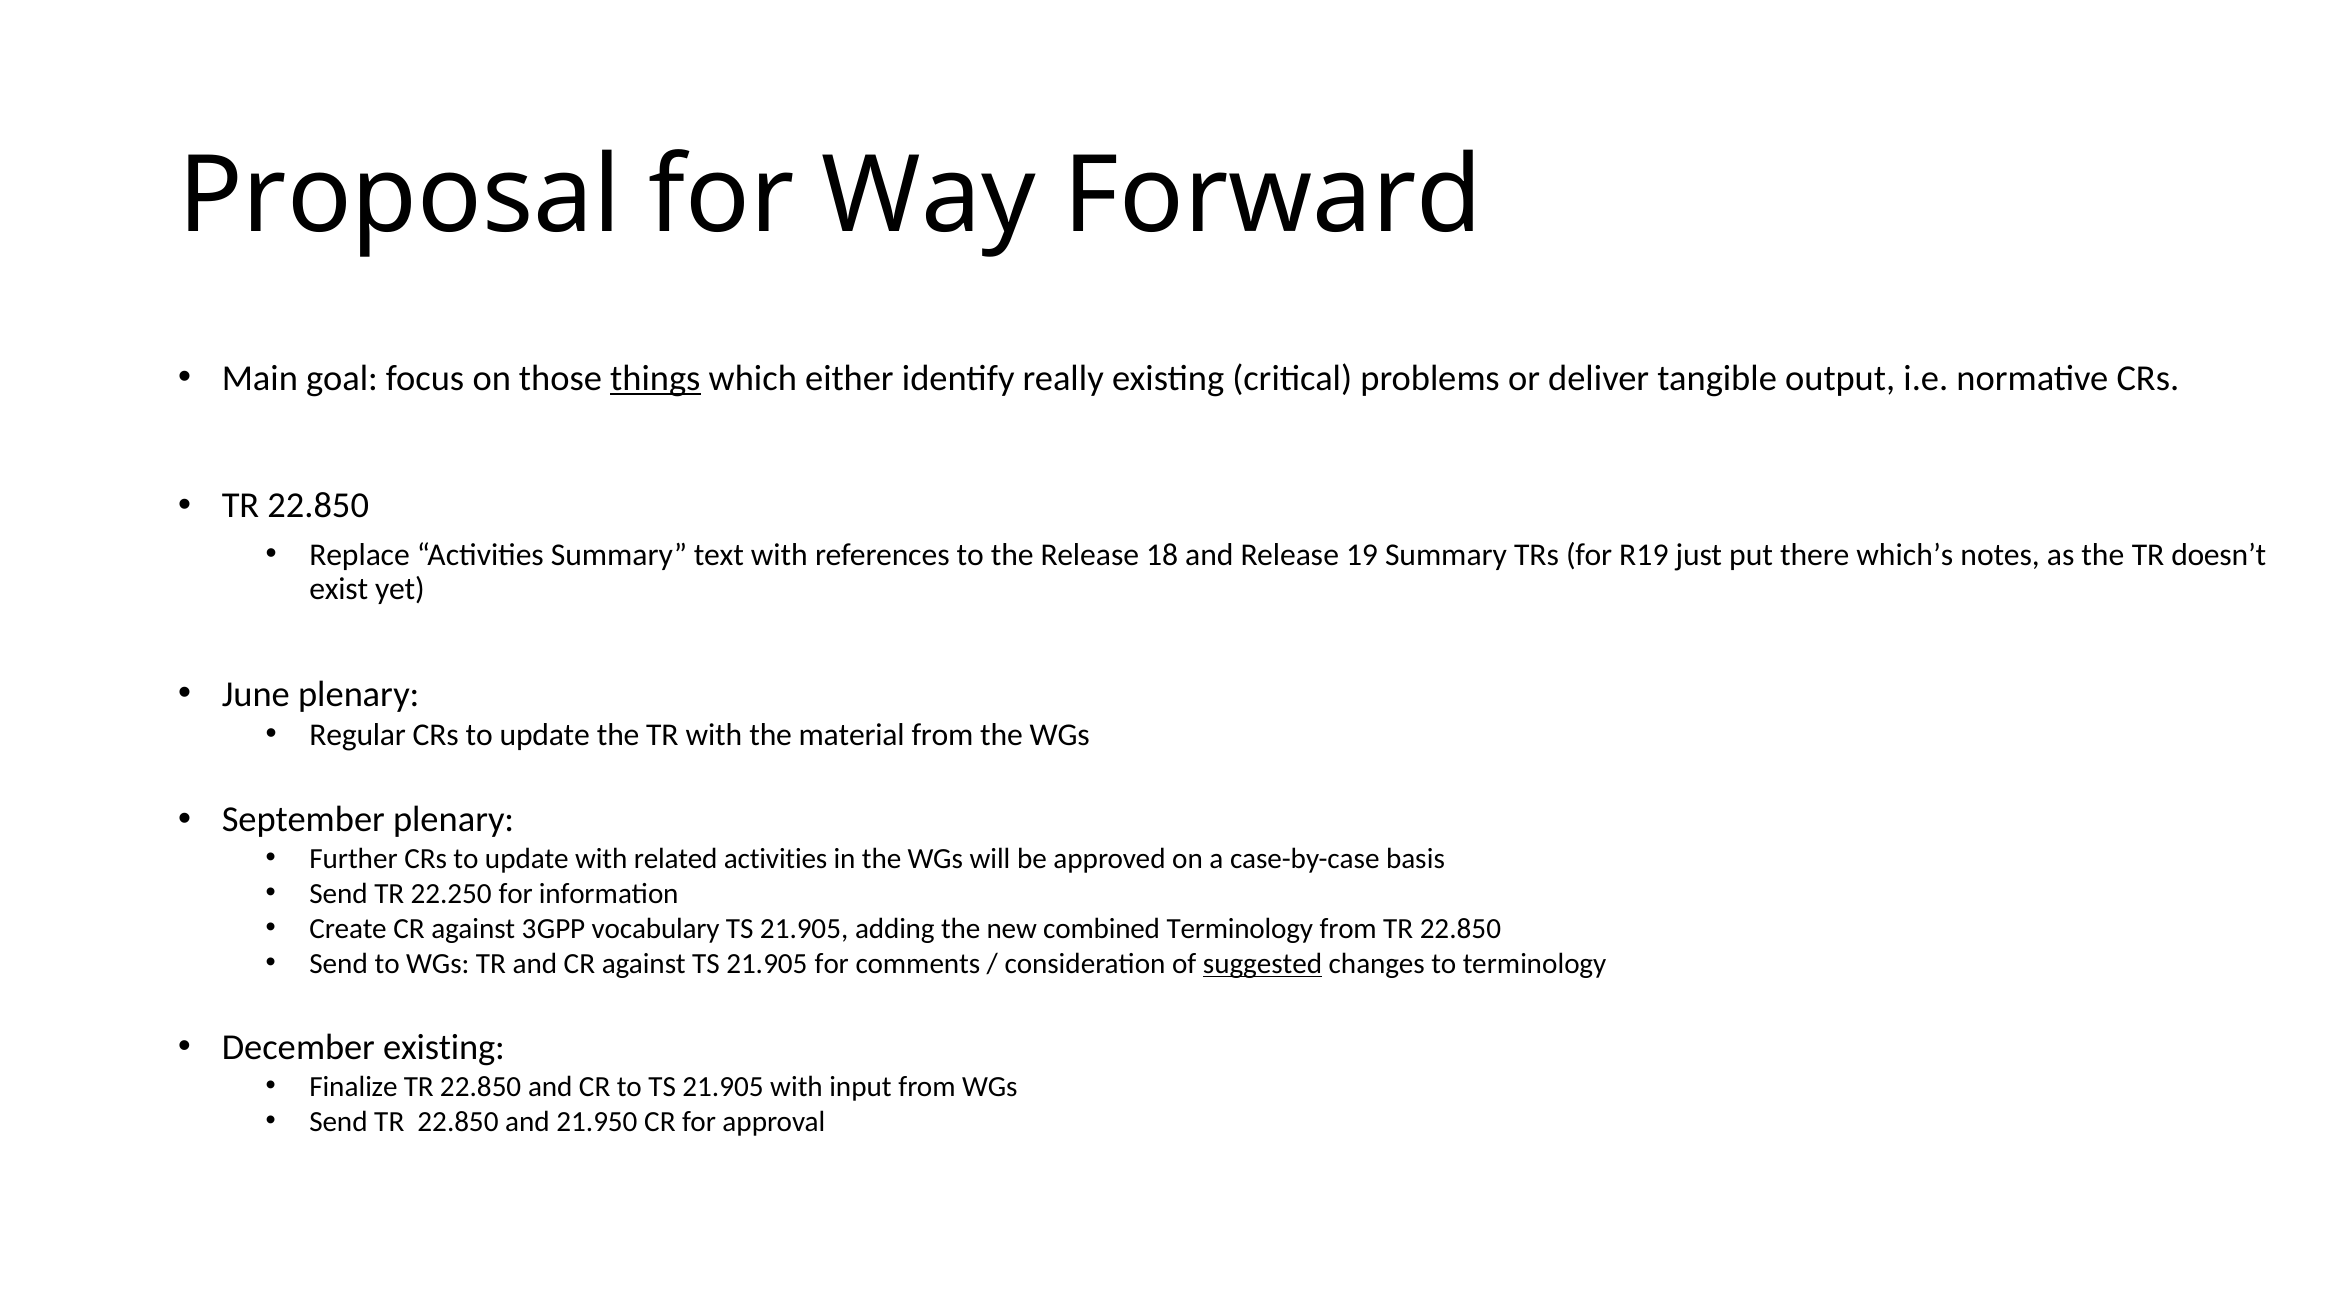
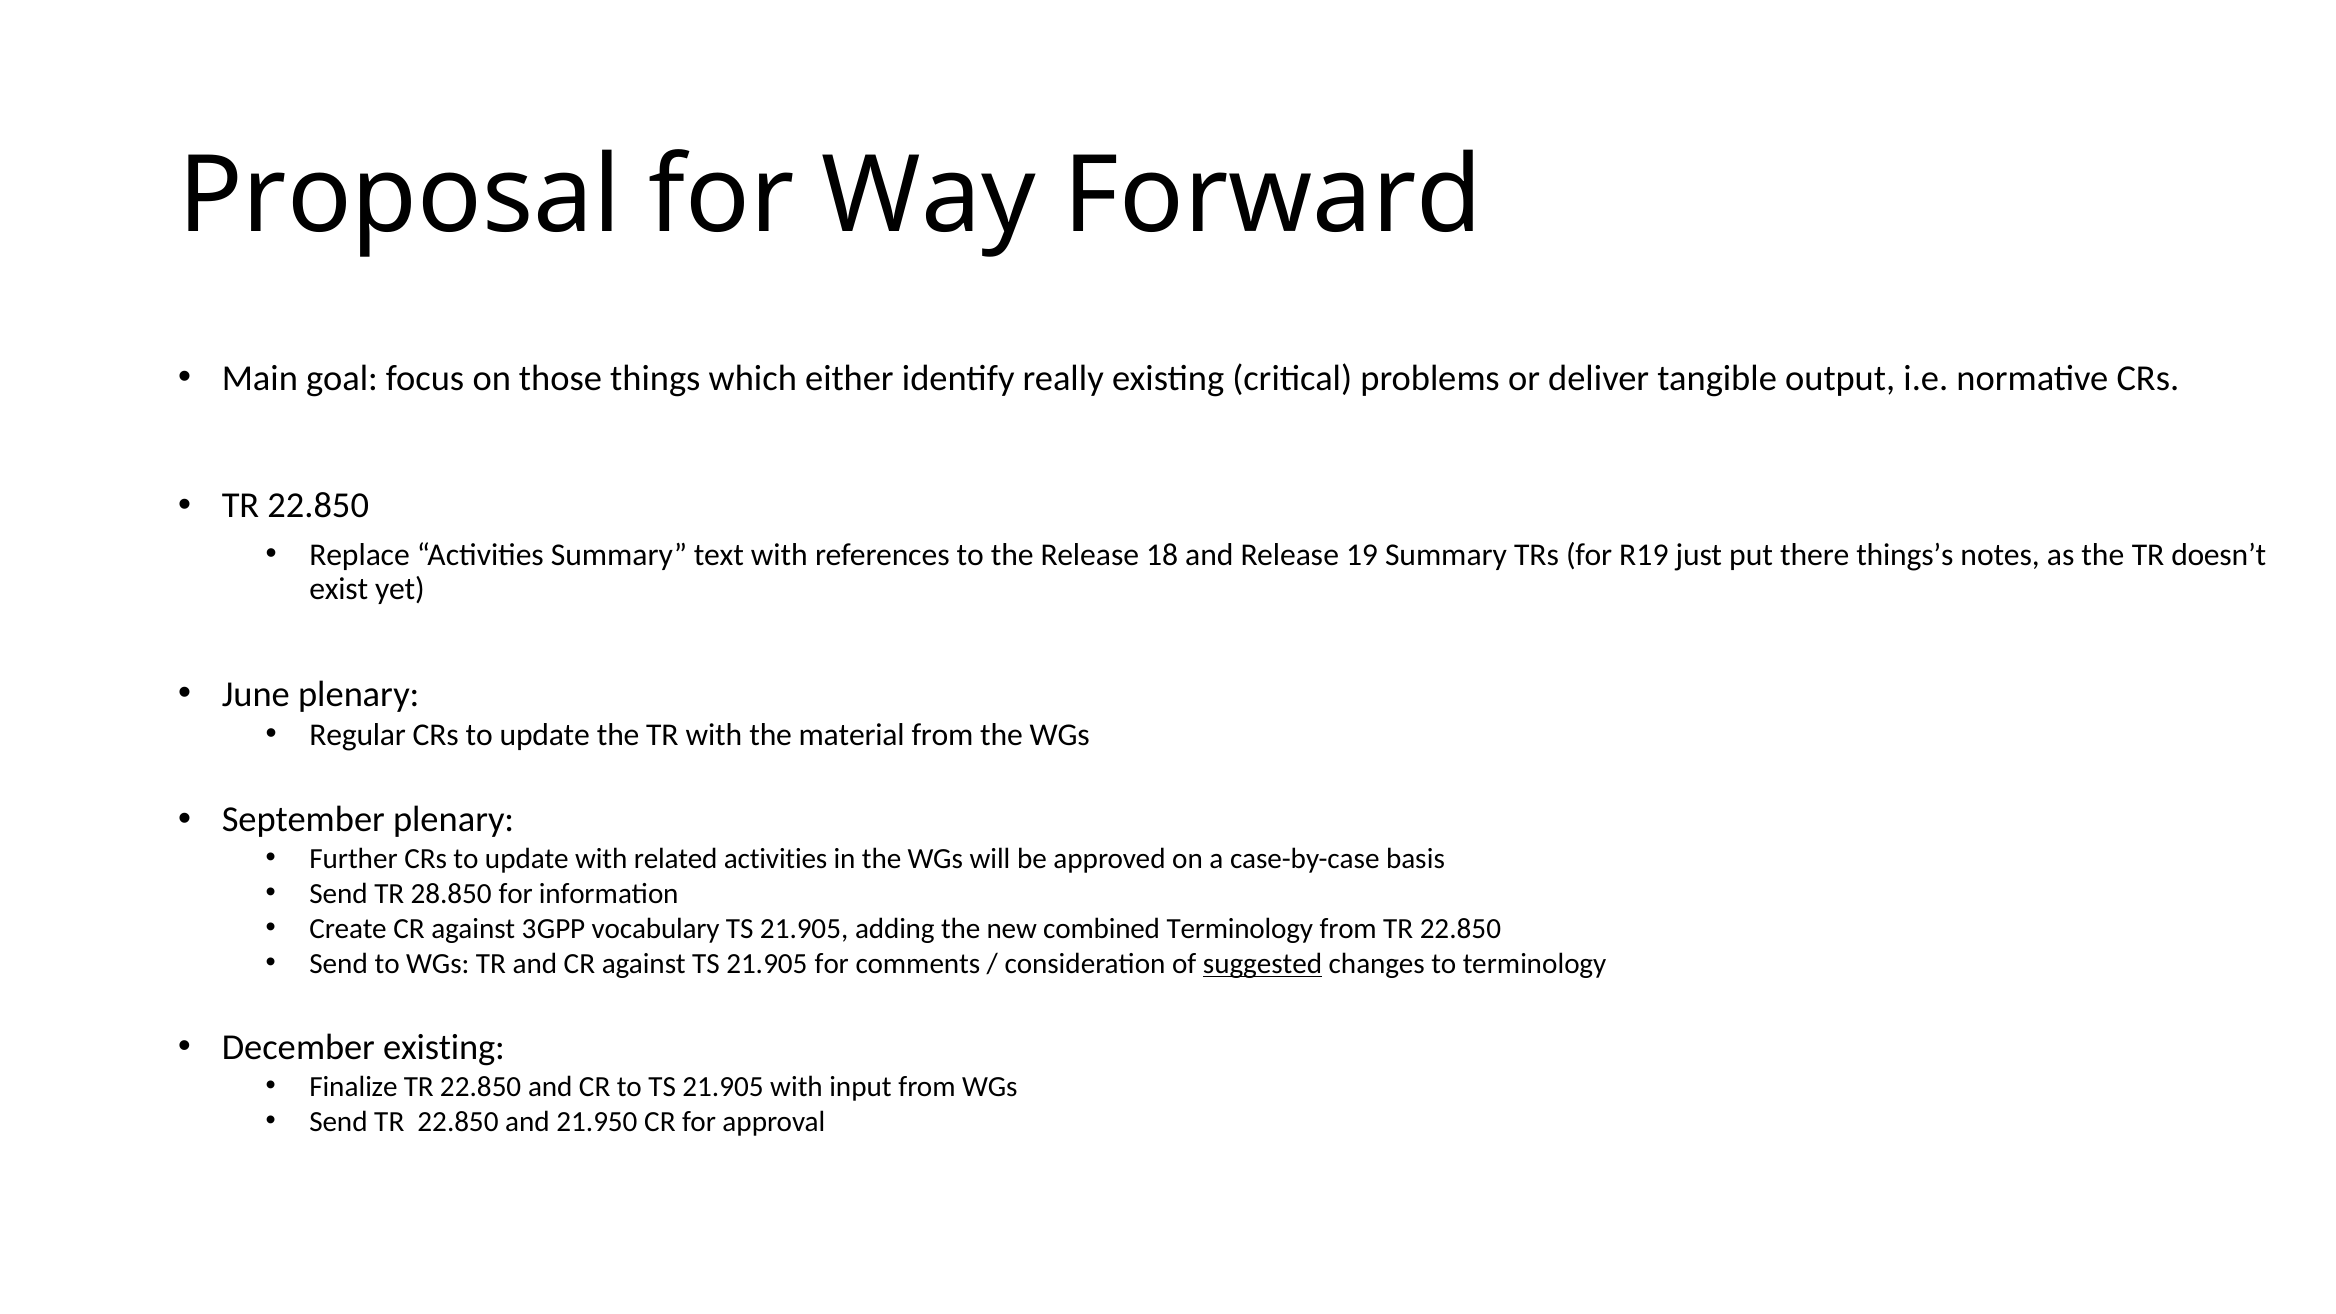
things underline: present -> none
which’s: which’s -> things’s
22.250: 22.250 -> 28.850
